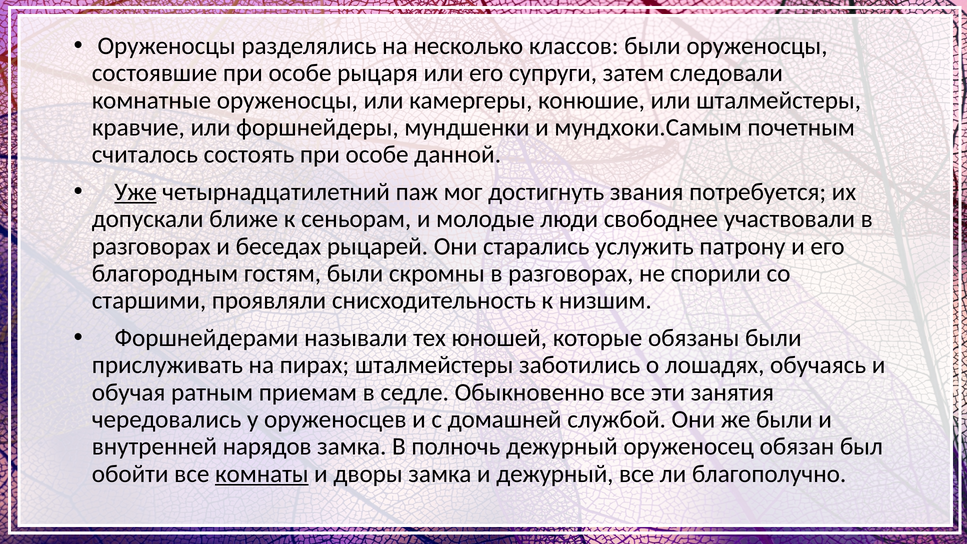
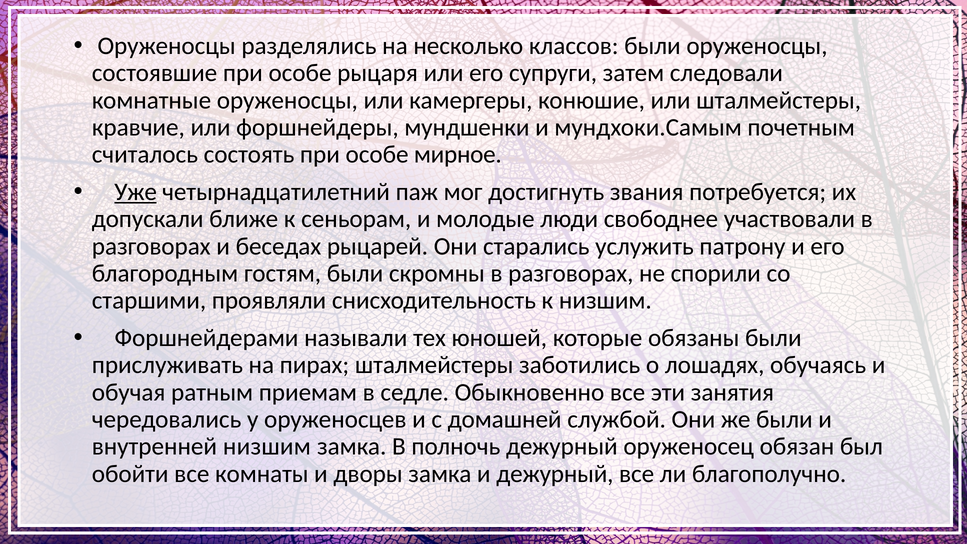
данной: данной -> мирное
внутренней нарядов: нарядов -> низшим
комнаты underline: present -> none
